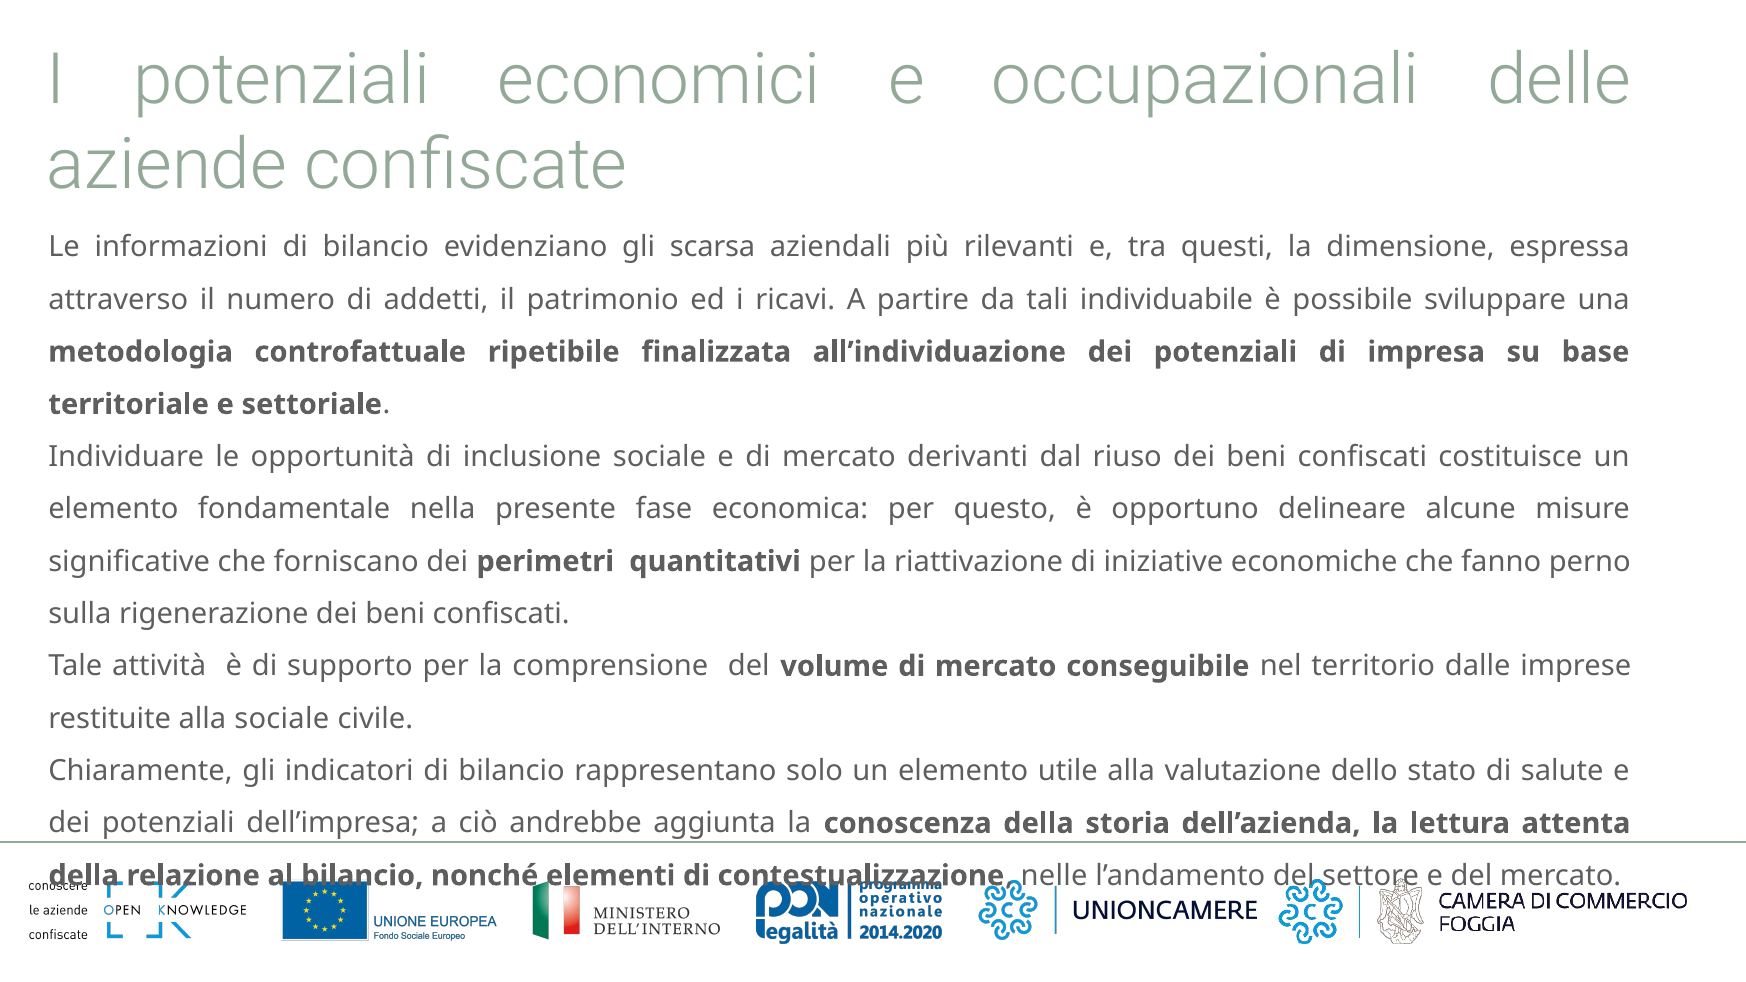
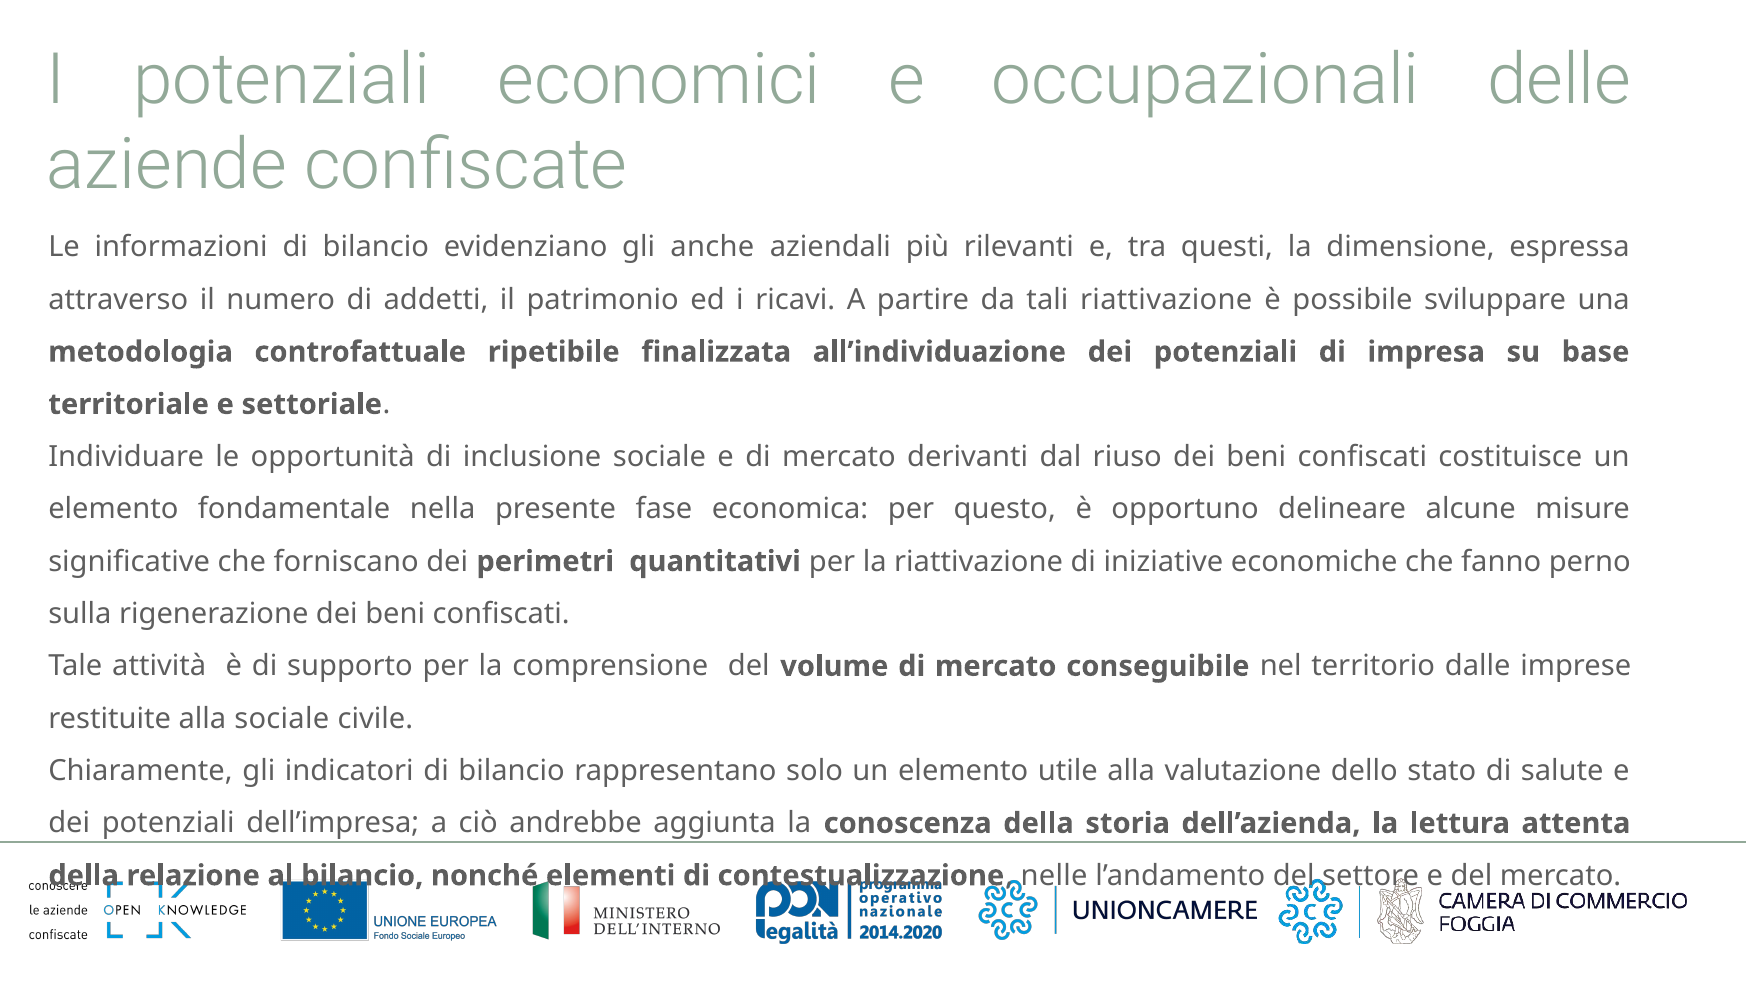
scarsa: scarsa -> anche
tali individuabile: individuabile -> riattivazione
